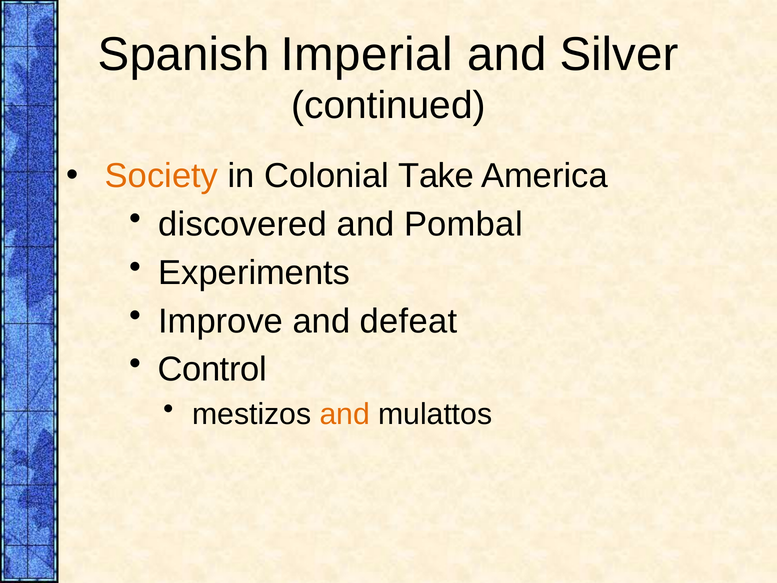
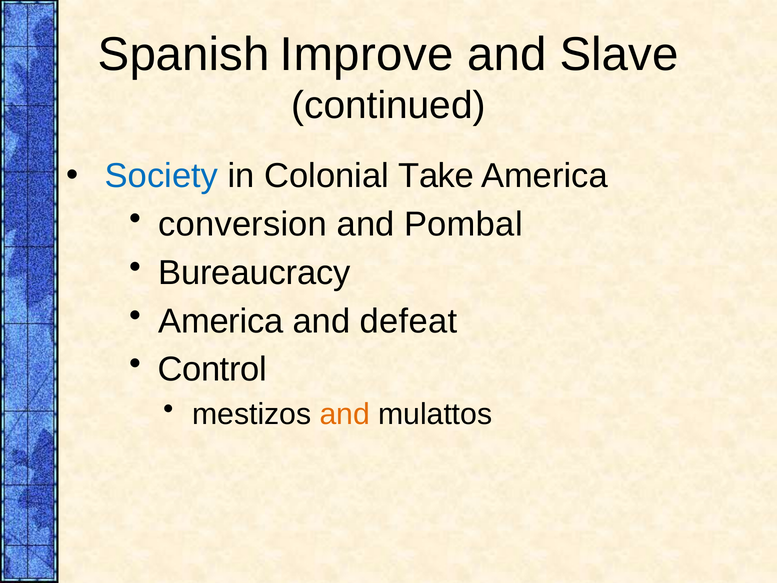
Imperial: Imperial -> Improve
Silver: Silver -> Slave
Society colour: orange -> blue
discovered: discovered -> conversion
Experiments: Experiments -> Bureaucracy
Improve at (221, 321): Improve -> America
